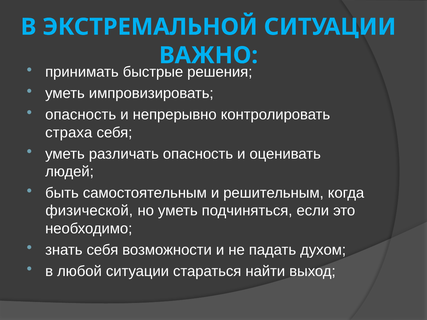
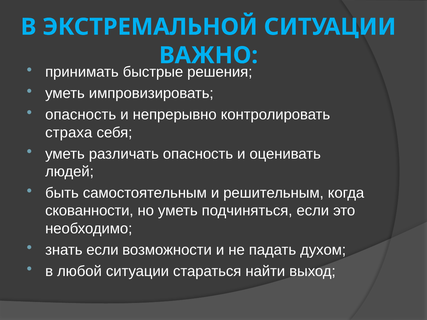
физической: физической -> скованности
знать себя: себя -> если
